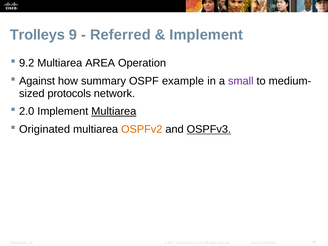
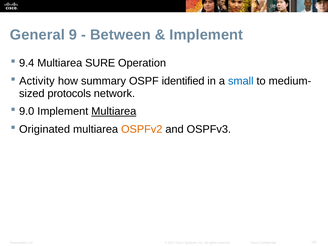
Trolleys: Trolleys -> General
Referred: Referred -> Between
9.2: 9.2 -> 9.4
AREA: AREA -> SURE
Against: Against -> Activity
example: example -> identified
small colour: purple -> blue
2.0: 2.0 -> 9.0
OSPFv3 underline: present -> none
